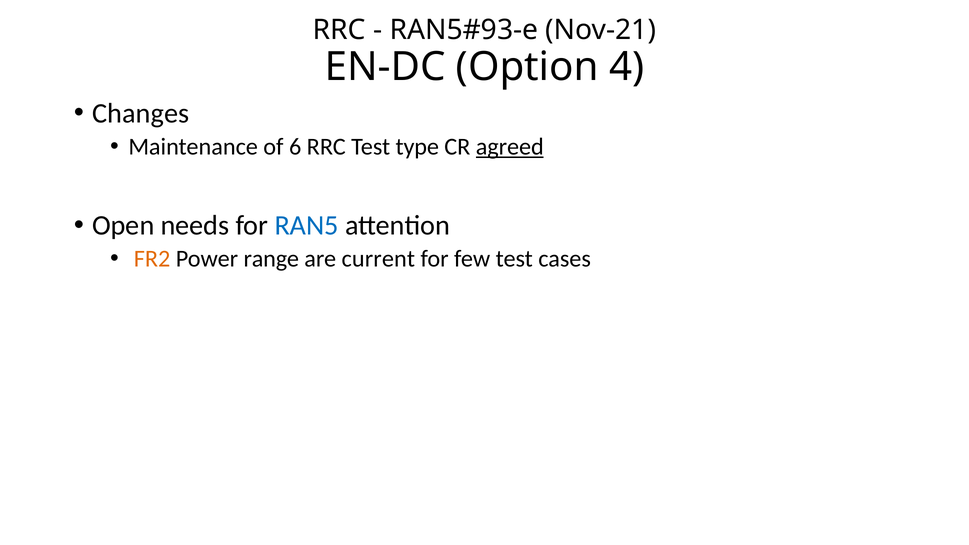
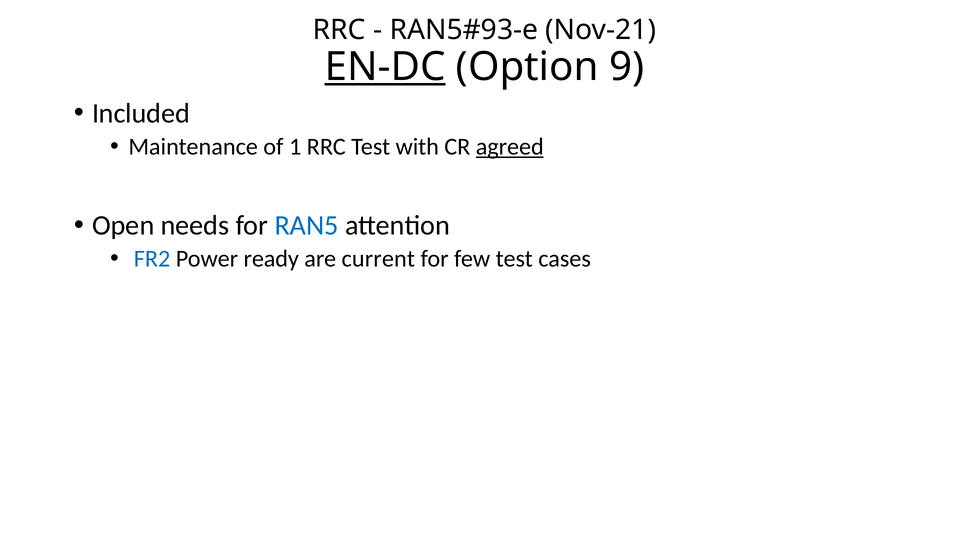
EN-DC underline: none -> present
4: 4 -> 9
Changes: Changes -> Included
6: 6 -> 1
type: type -> with
FR2 colour: orange -> blue
range: range -> ready
